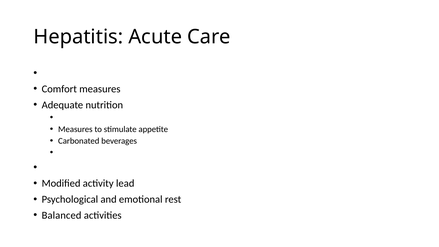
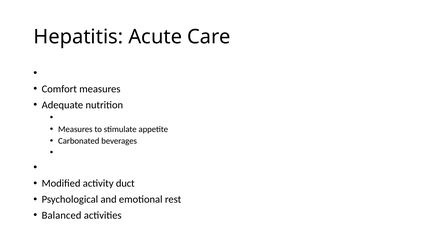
lead: lead -> duct
